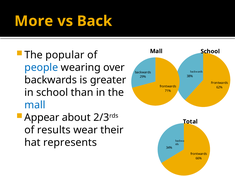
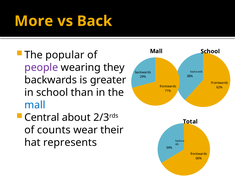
people colour: blue -> purple
over: over -> they
Appear: Appear -> Central
results: results -> counts
